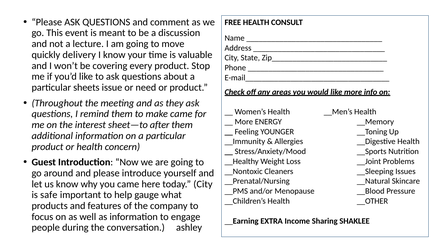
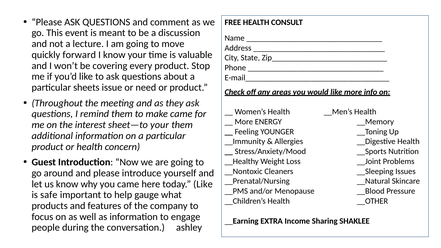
delivery: delivery -> forward
sheet—to after: after -> your
today City: City -> Like
